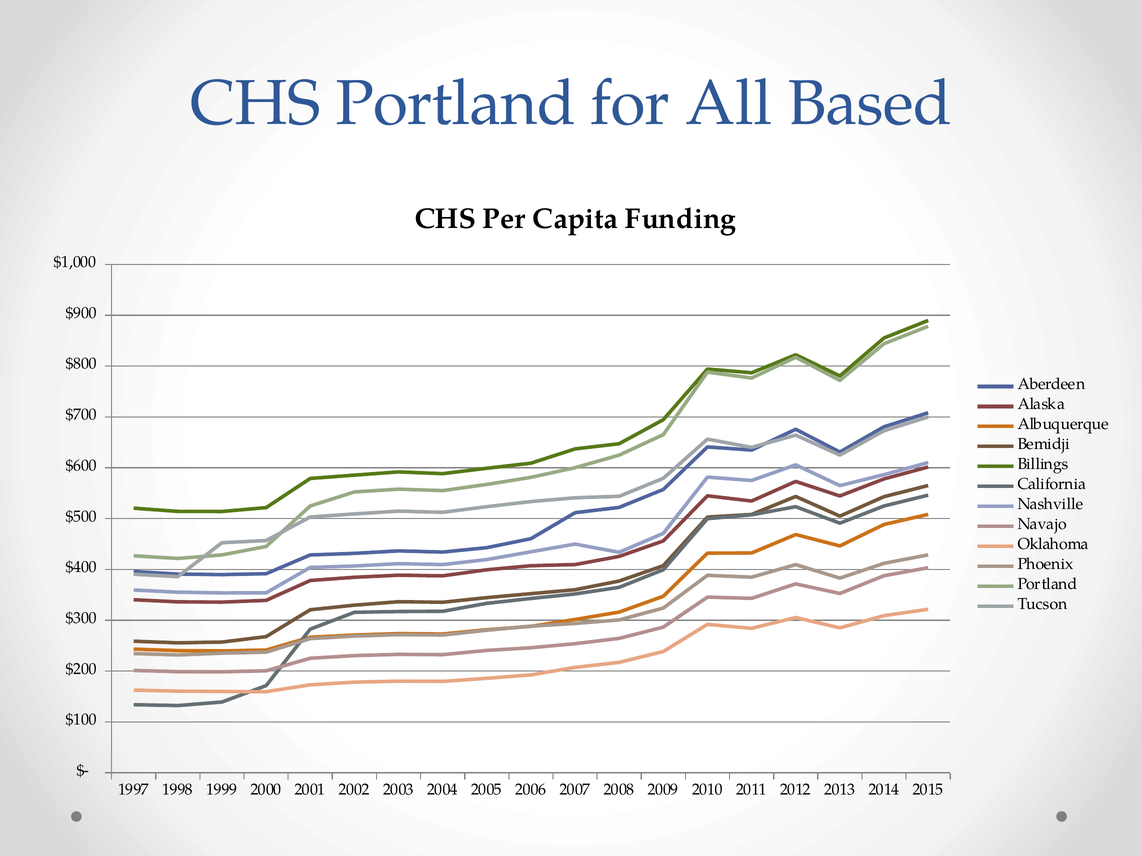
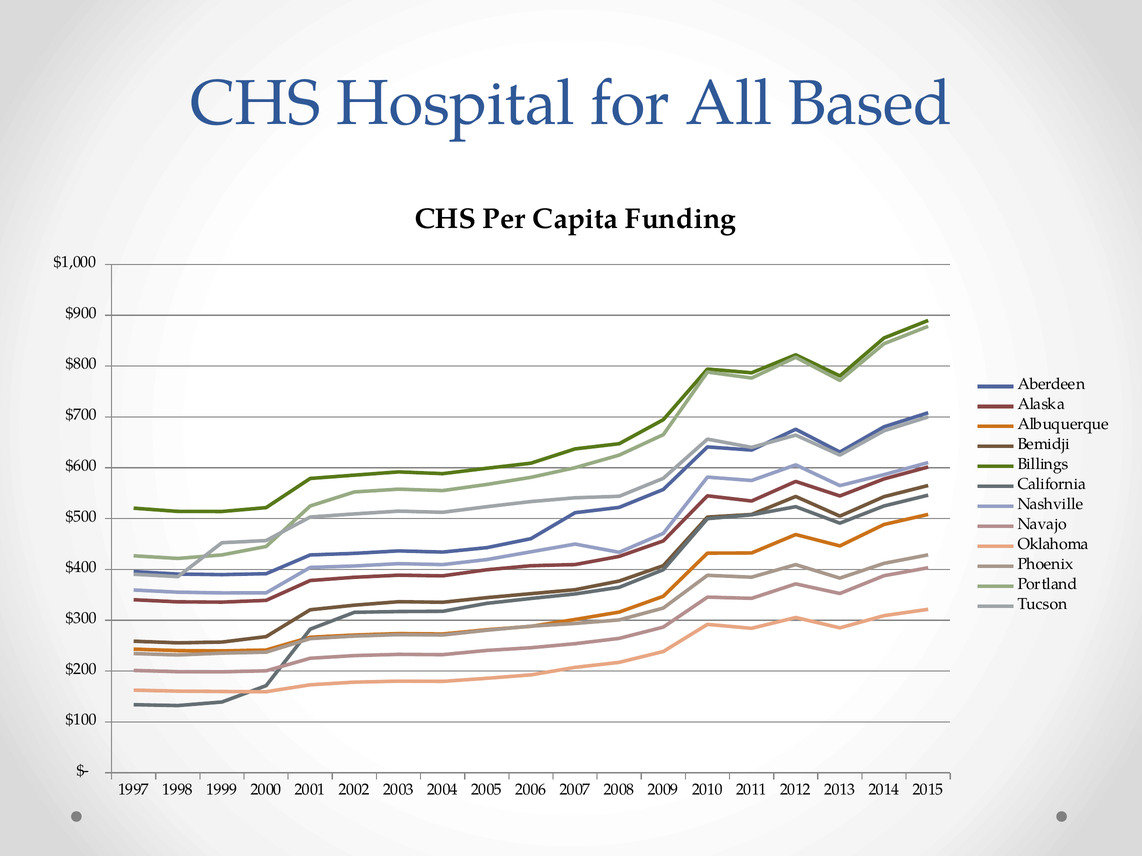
CHS Portland: Portland -> Hospital
